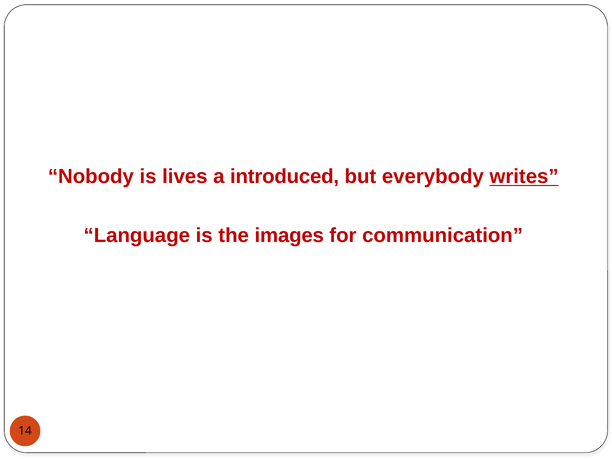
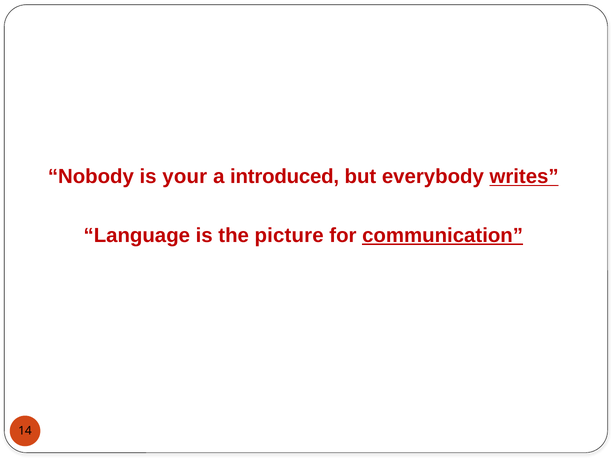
lives: lives -> your
images: images -> picture
communication underline: none -> present
